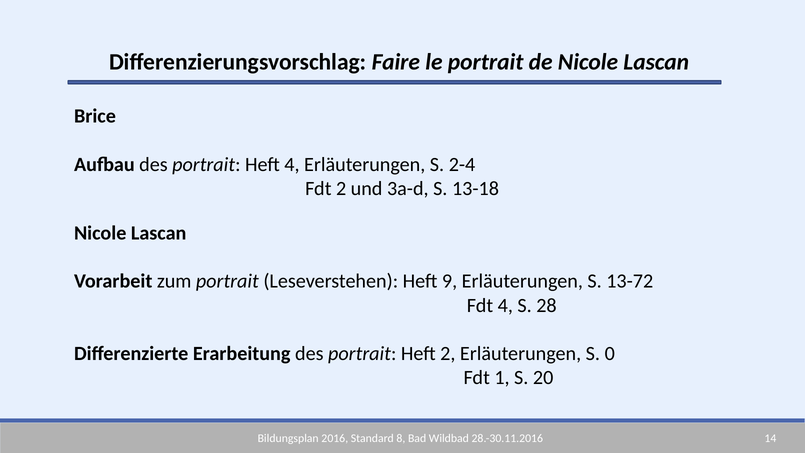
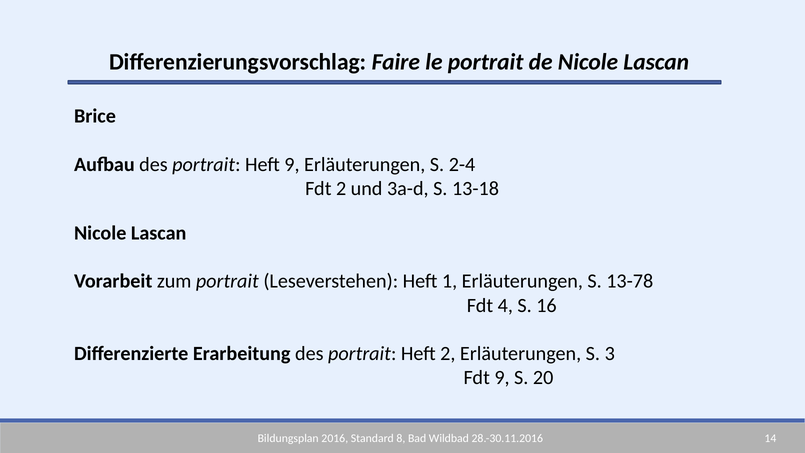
Heft 4: 4 -> 9
9: 9 -> 1
13-72: 13-72 -> 13-78
28: 28 -> 16
0: 0 -> 3
Fdt 1: 1 -> 9
